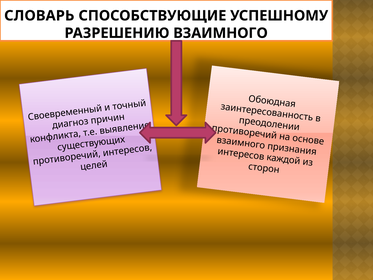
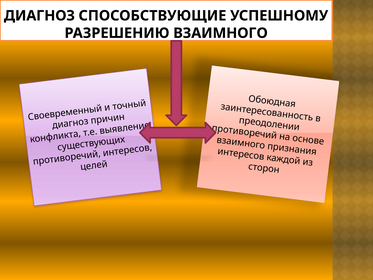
СЛОВАРЬ at (39, 16): СЛОВАРЬ -> ДИАГНОЗ
